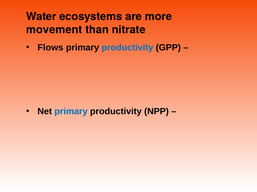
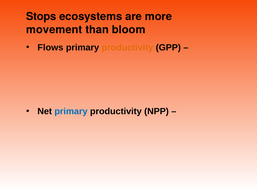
Water: Water -> Stops
nitrate: nitrate -> bloom
productivity at (127, 48) colour: blue -> orange
